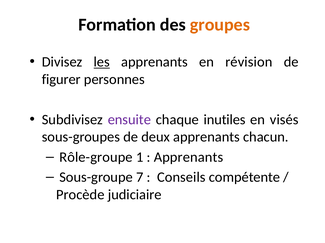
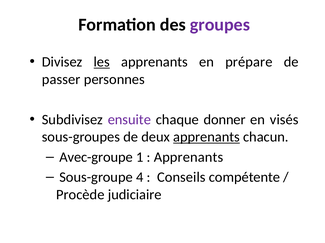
groupes colour: orange -> purple
révision: révision -> prépare
figurer: figurer -> passer
inutiles: inutiles -> donner
apprenants at (207, 137) underline: none -> present
Rôle-groupe: Rôle-groupe -> Avec-groupe
7: 7 -> 4
